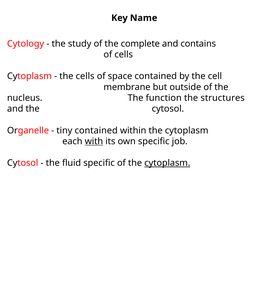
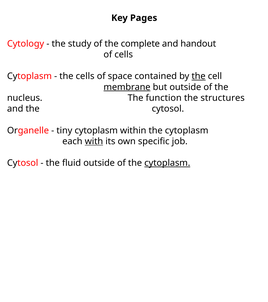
Name: Name -> Pages
contains: contains -> handout
the at (199, 76) underline: none -> present
membrane underline: none -> present
tiny contained: contained -> cytoplasm
fluid specific: specific -> outside
